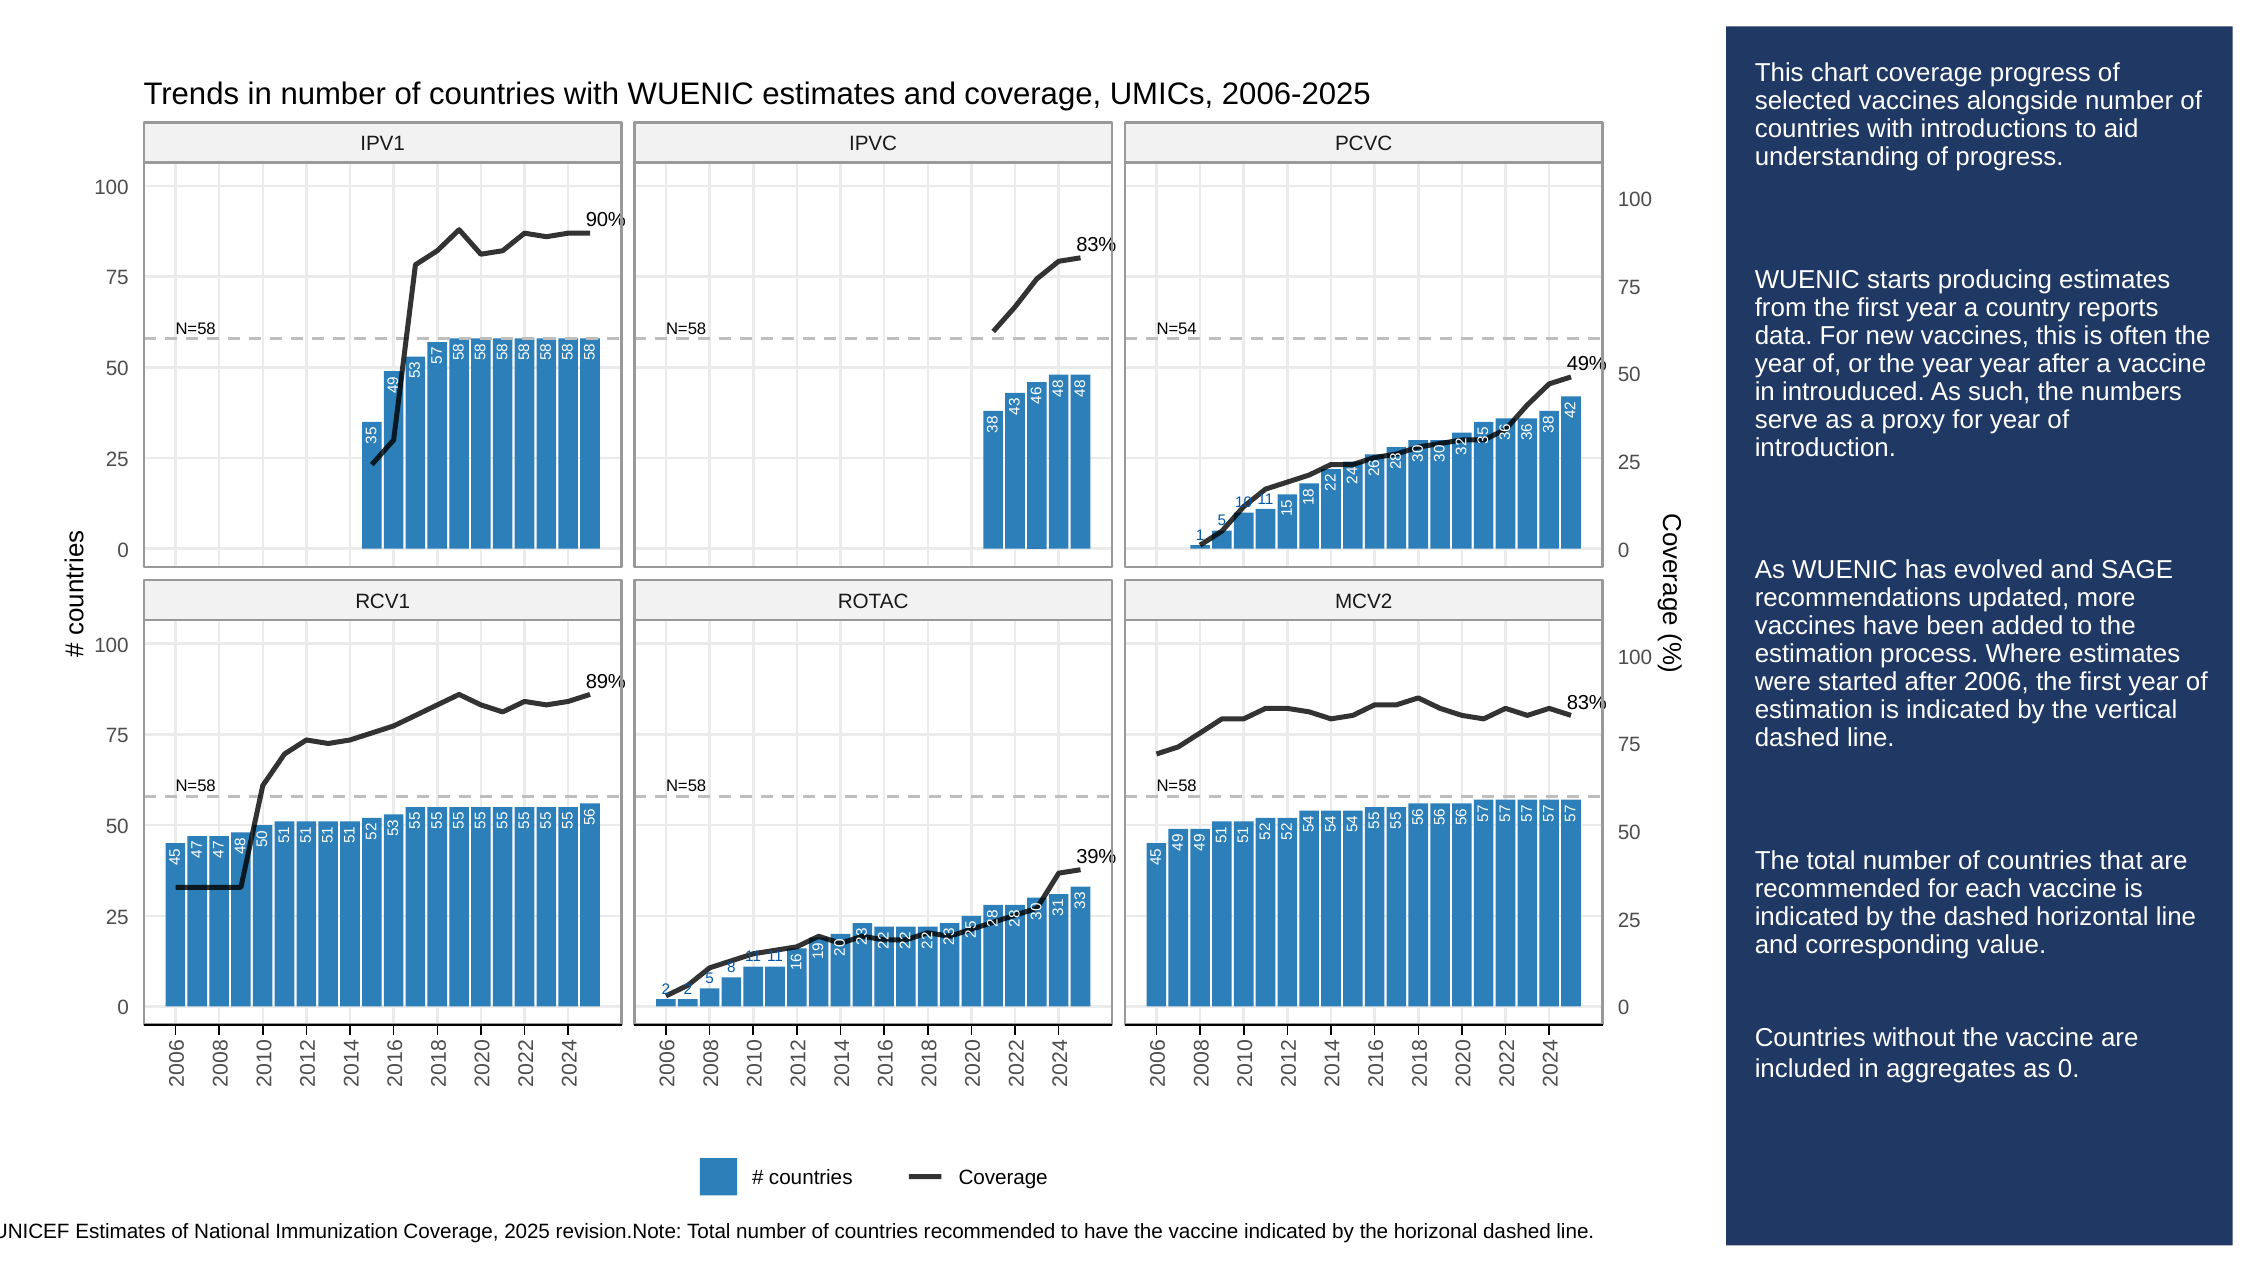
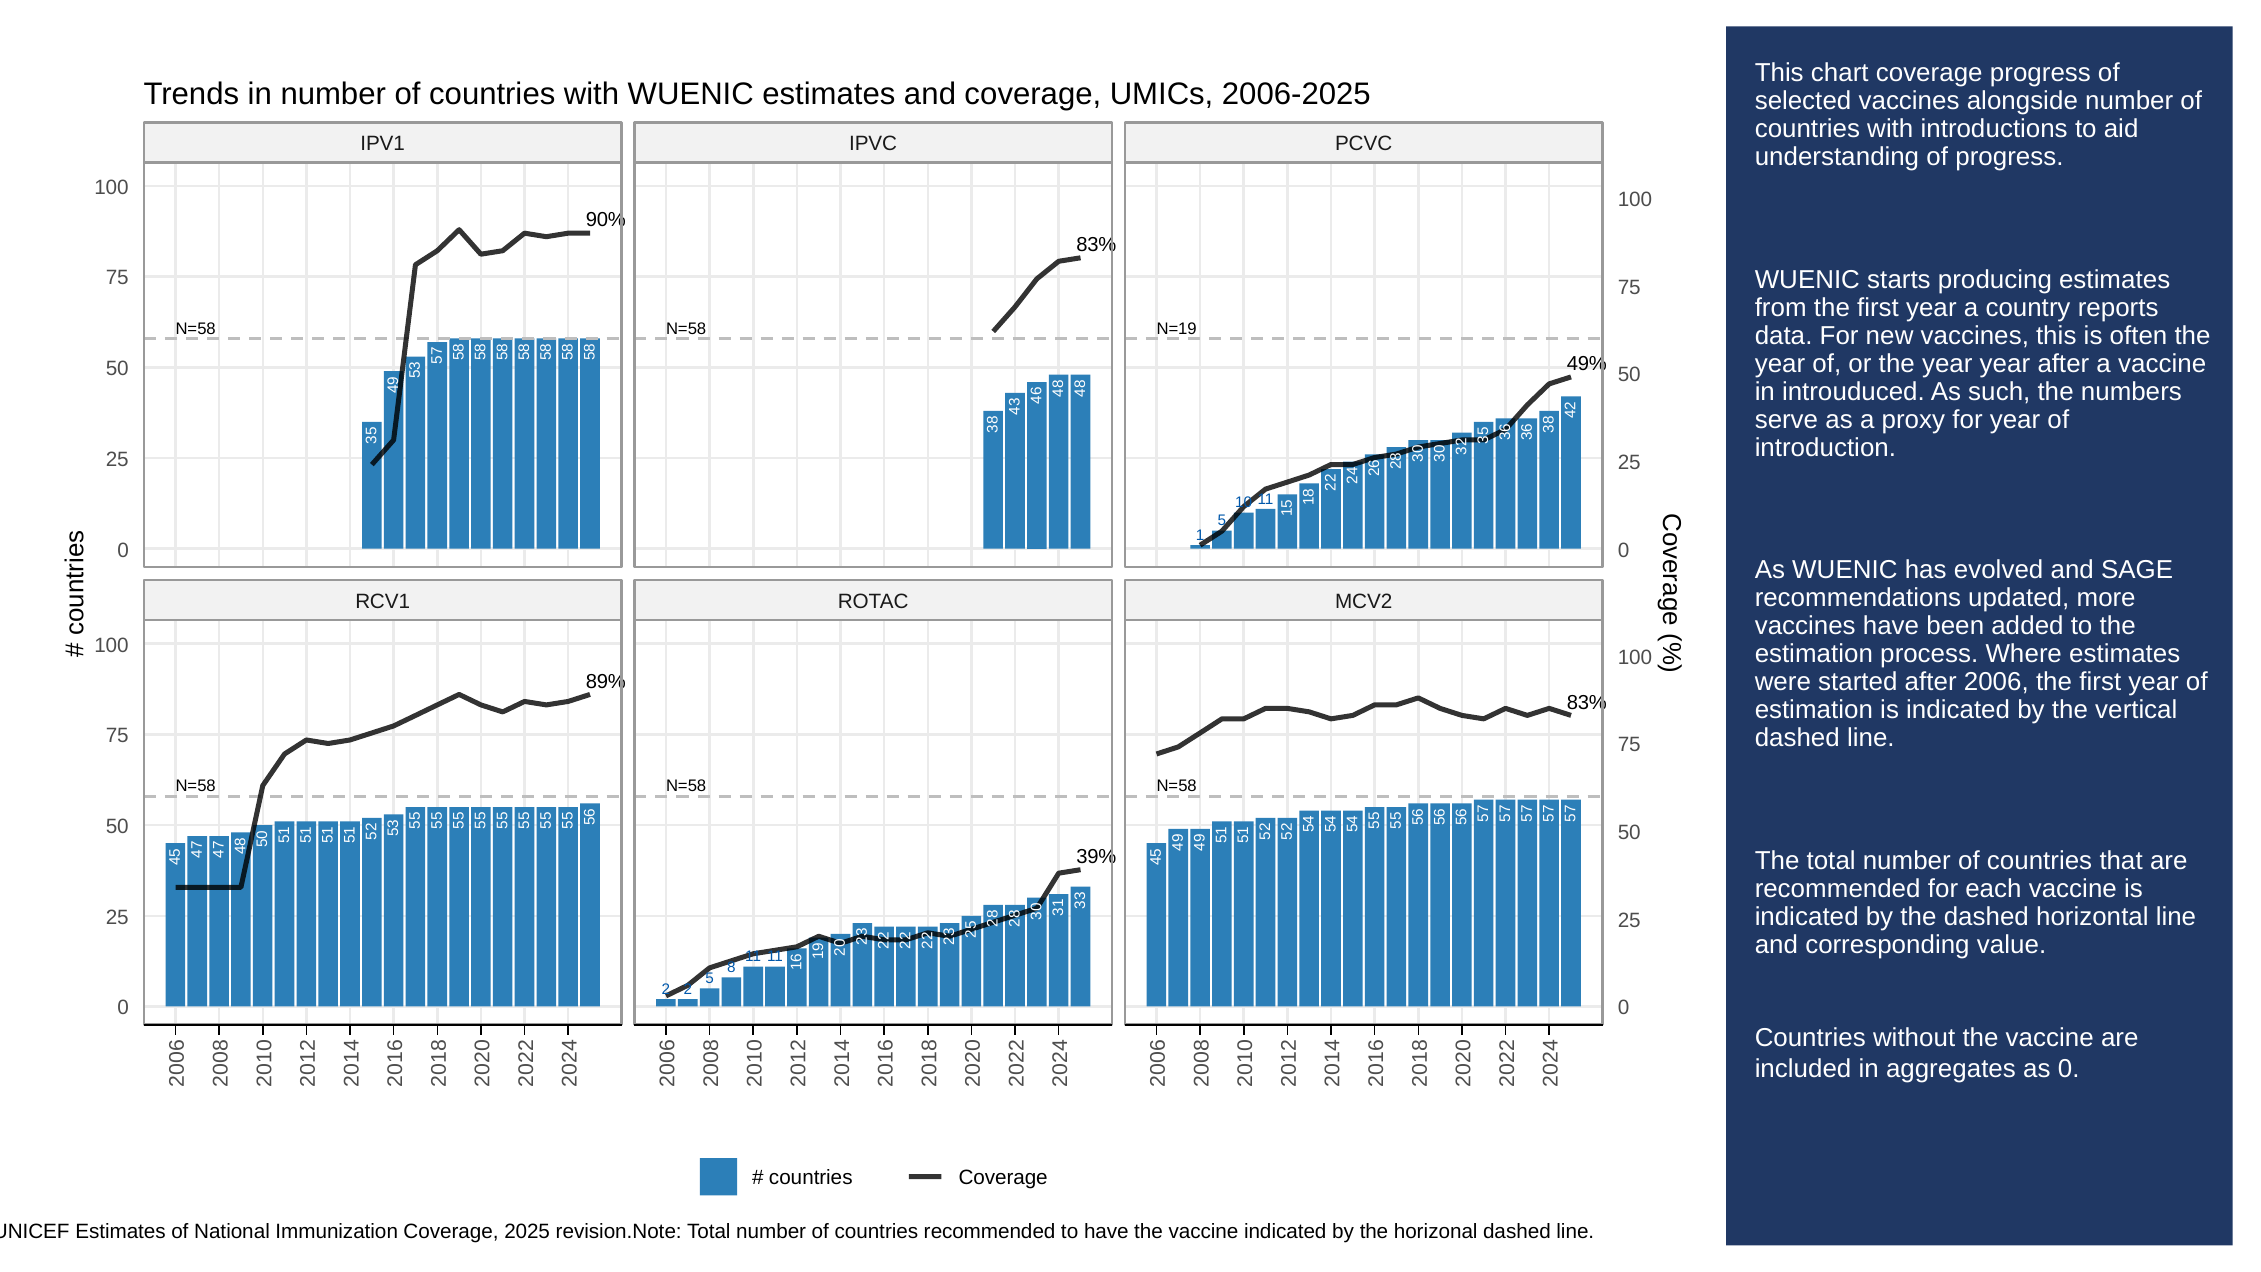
N=54: N=54 -> N=19
